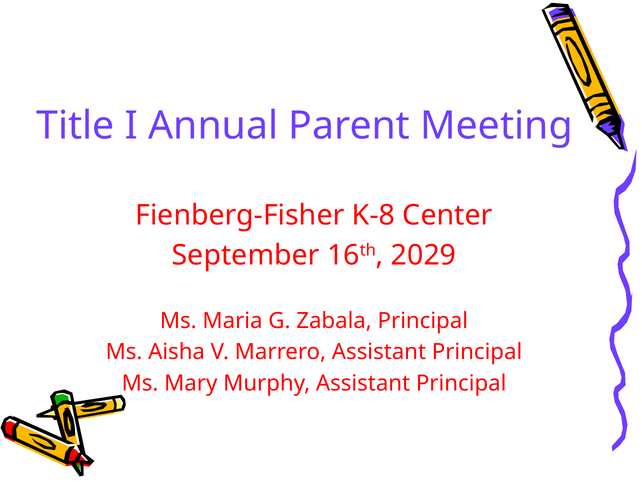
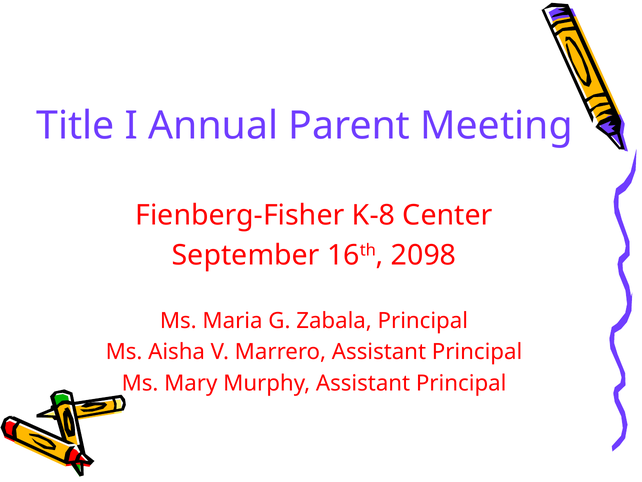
2029: 2029 -> 2098
